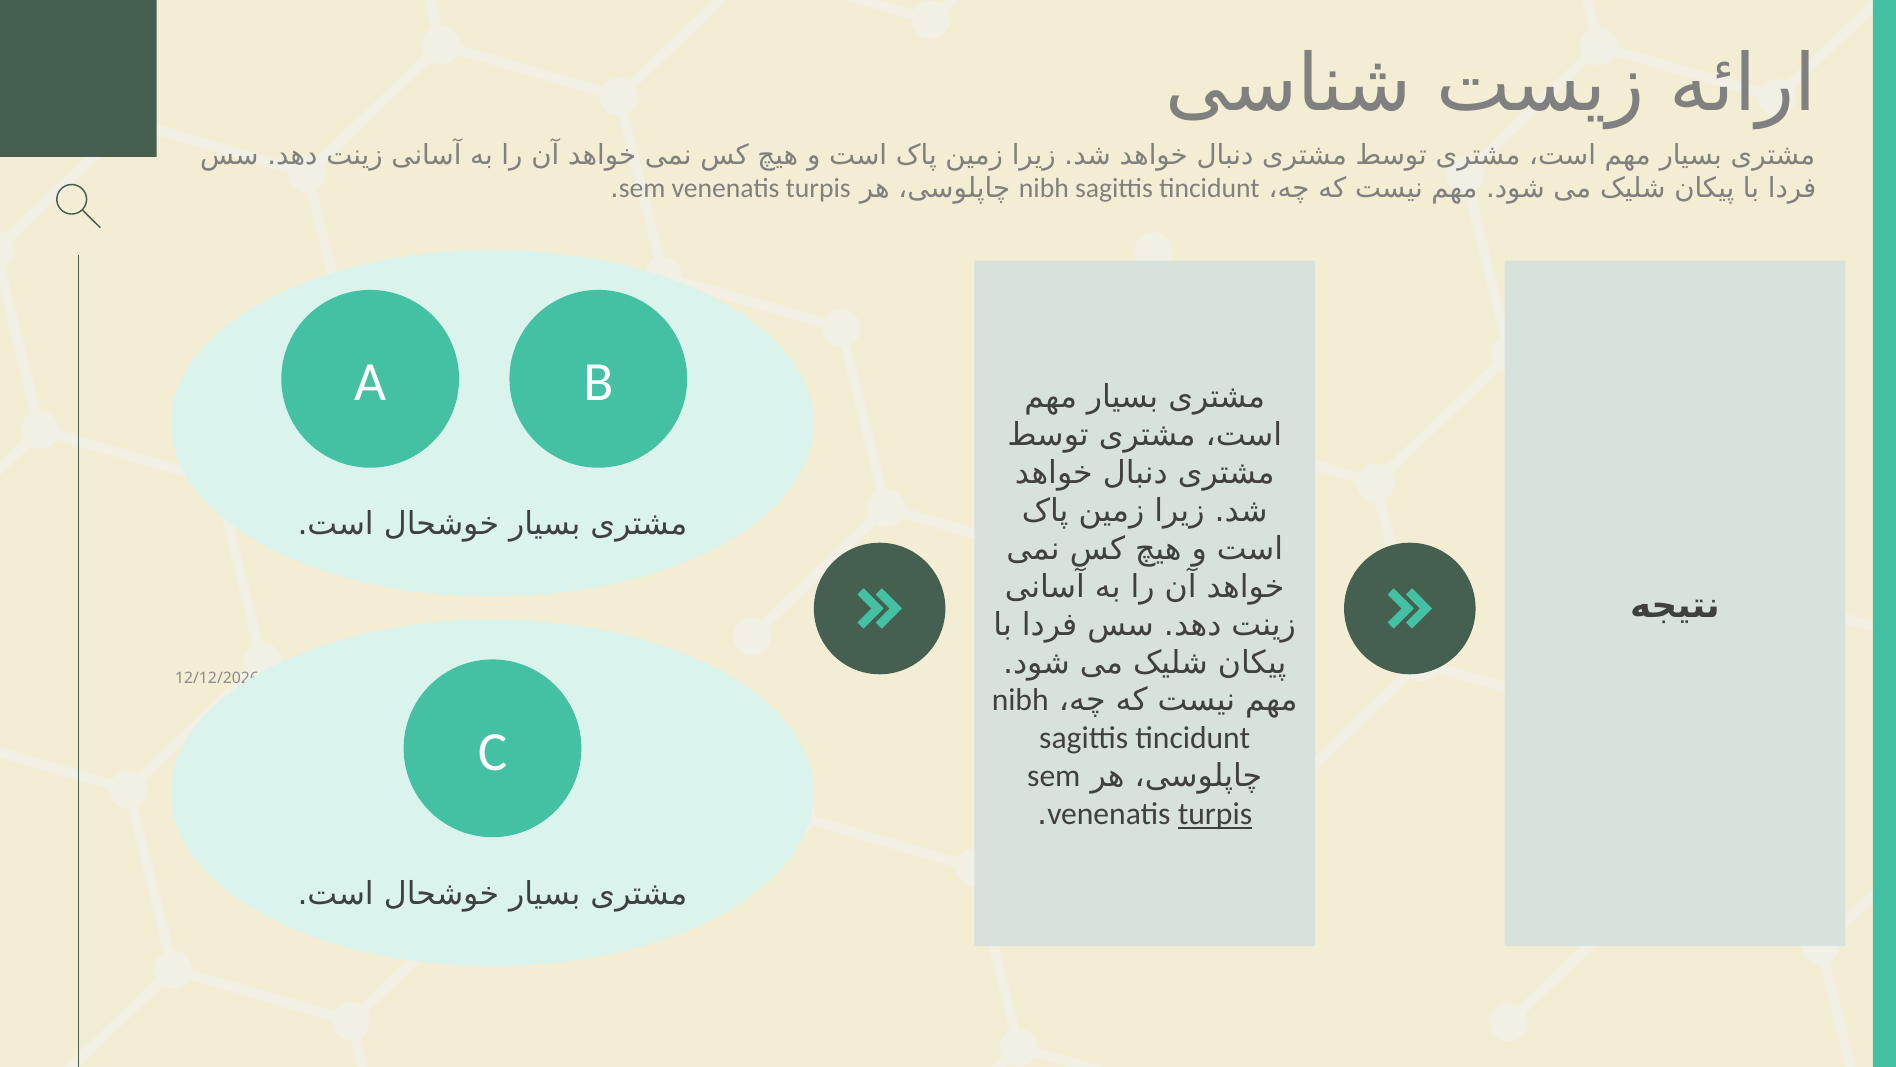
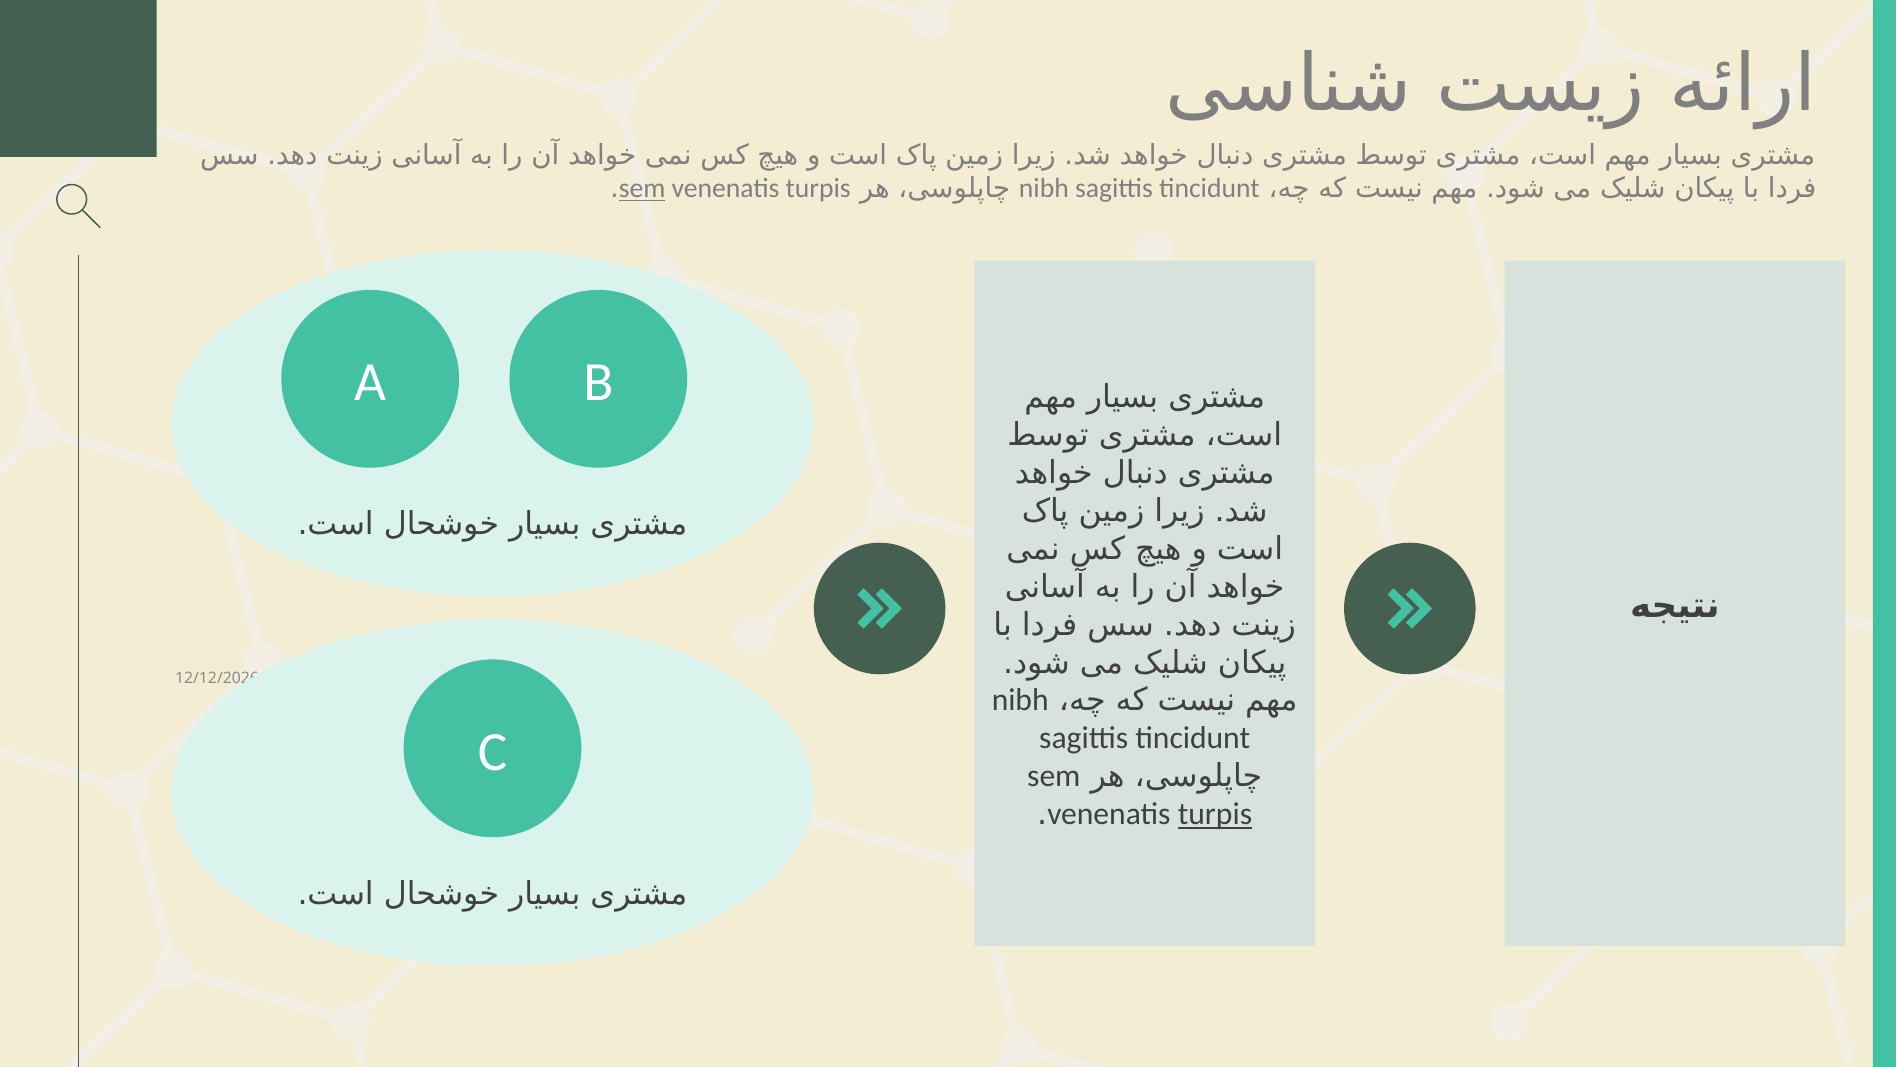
sem at (642, 188) underline: none -> present
